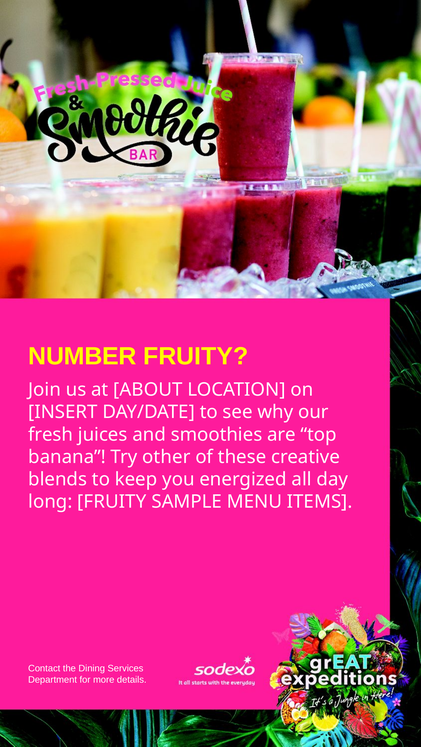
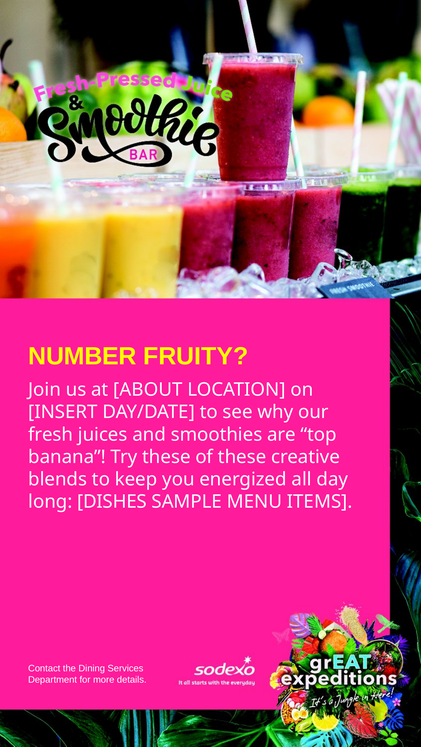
Try other: other -> these
long FRUITY: FRUITY -> DISHES
